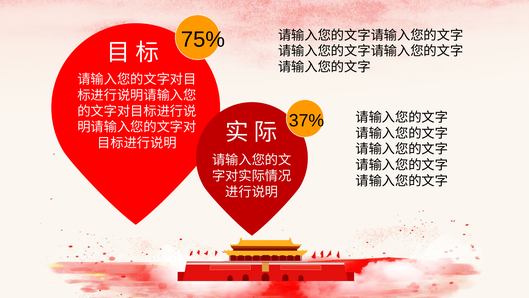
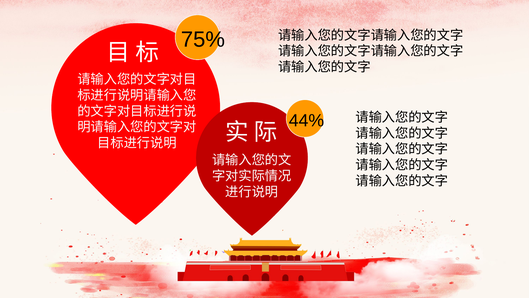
37%: 37% -> 44%
